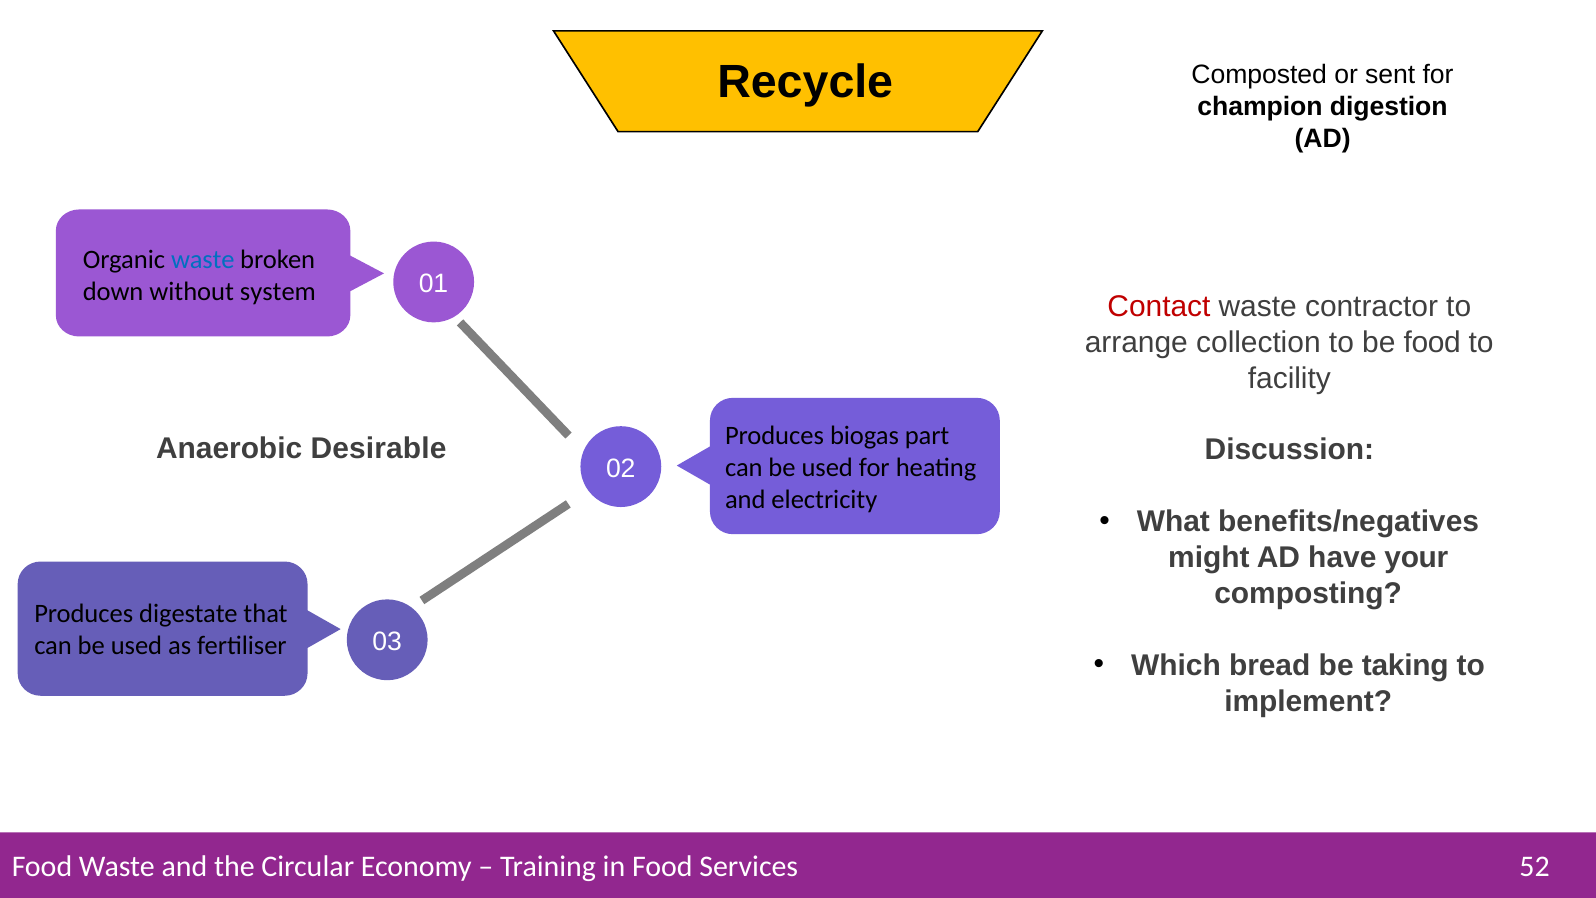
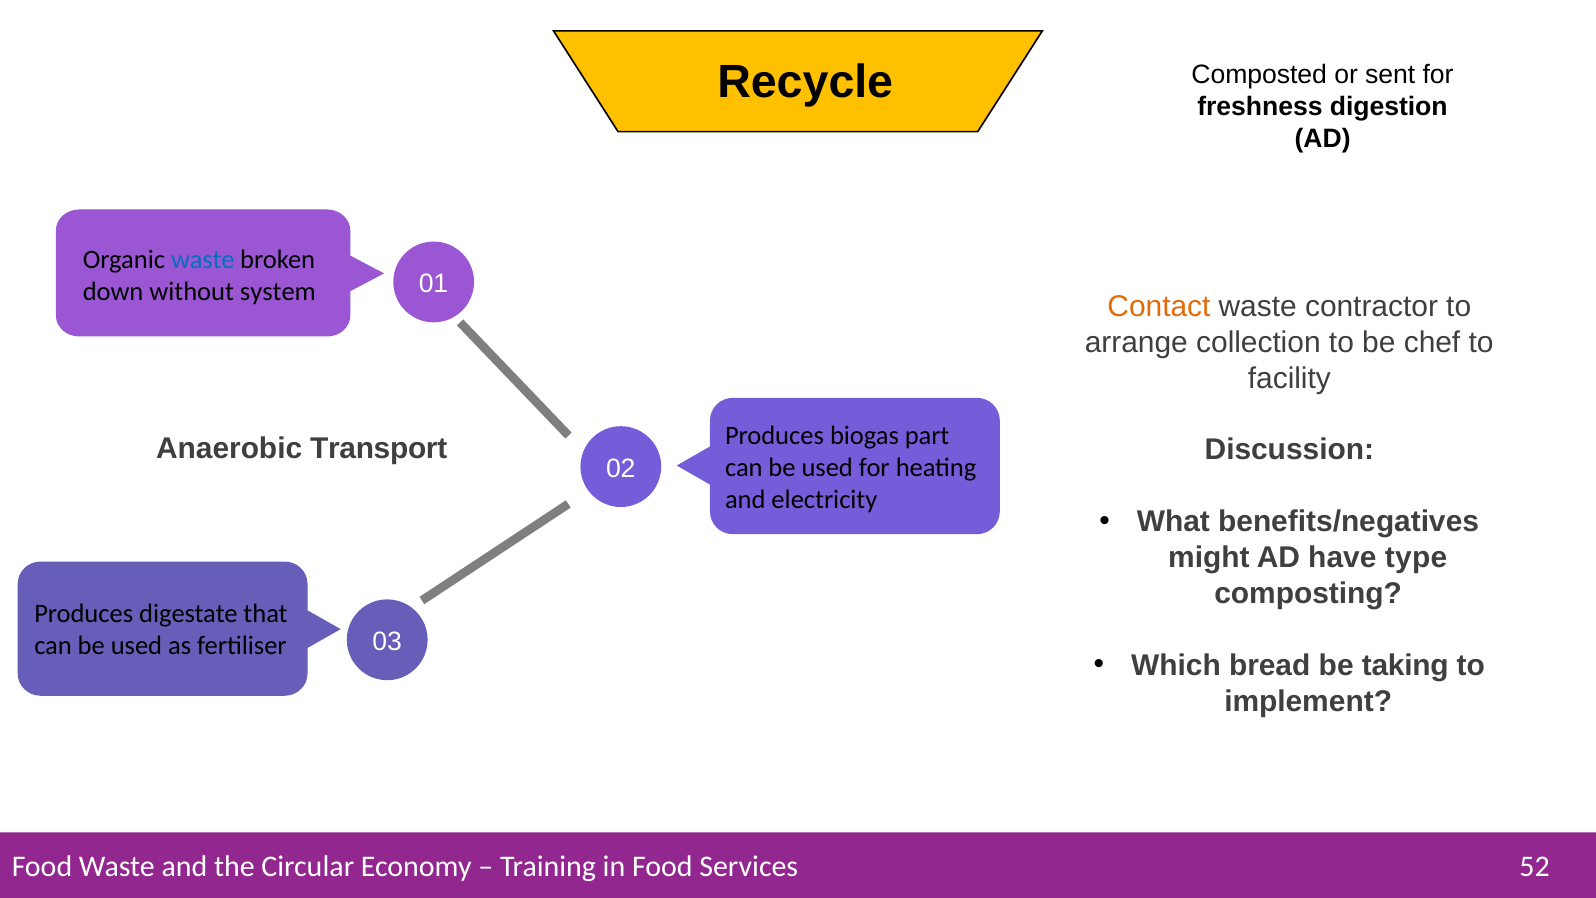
champion: champion -> freshness
Contact colour: red -> orange
be food: food -> chef
Desirable: Desirable -> Transport
your: your -> type
